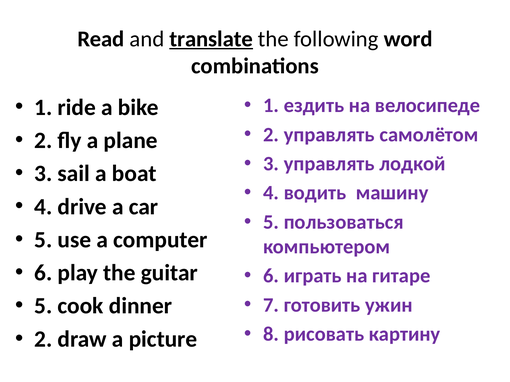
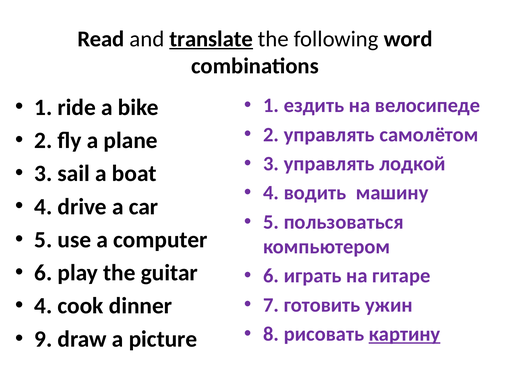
5 at (43, 306): 5 -> 4
картину underline: none -> present
2 at (43, 340): 2 -> 9
